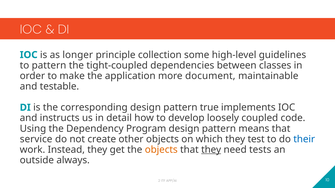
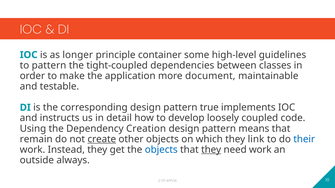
collection: collection -> container
Program: Program -> Creation
service: service -> remain
create underline: none -> present
test: test -> link
objects at (161, 150) colour: orange -> blue
need tests: tests -> work
